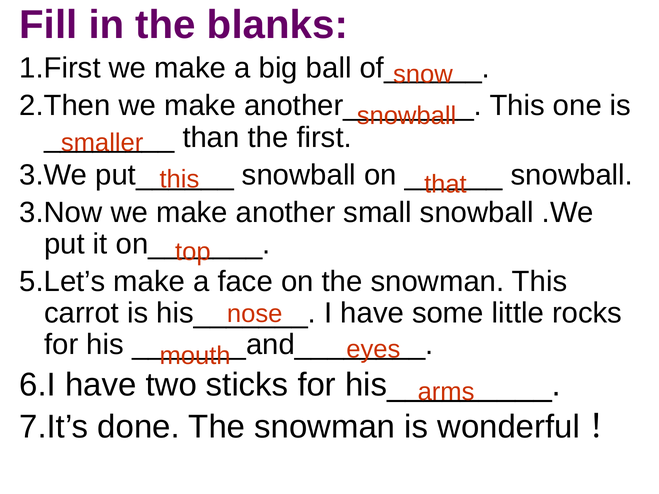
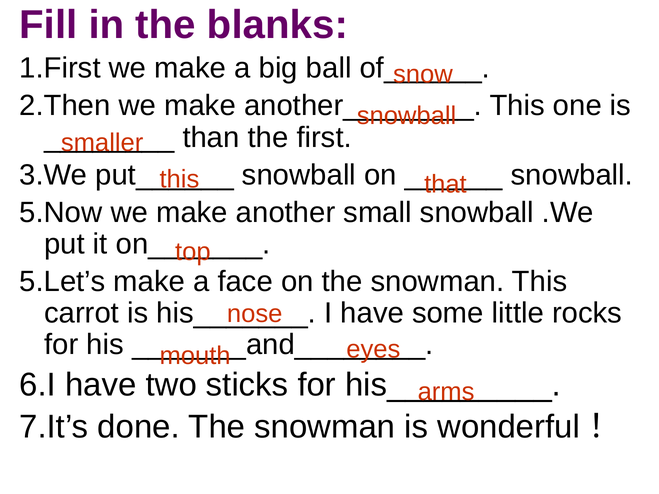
3.Now: 3.Now -> 5.Now
